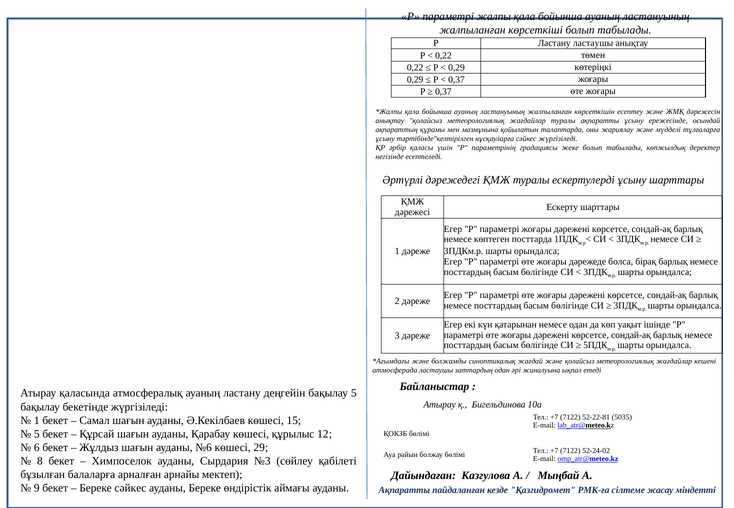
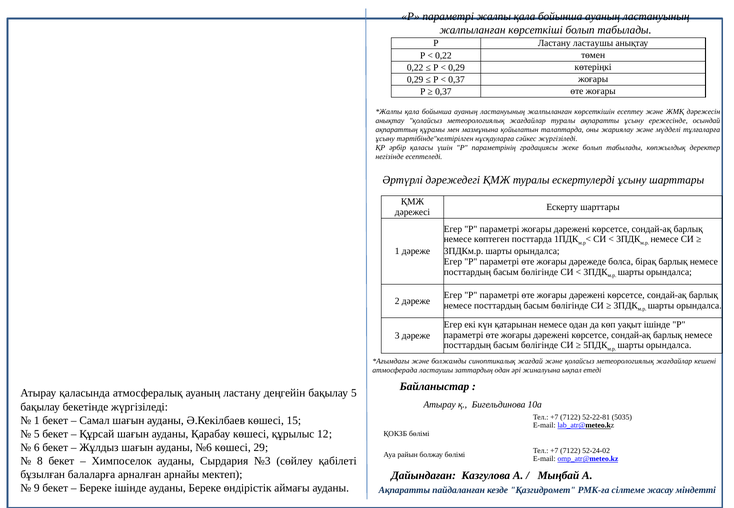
Береке сәйкес: сәйкес -> ішінде
